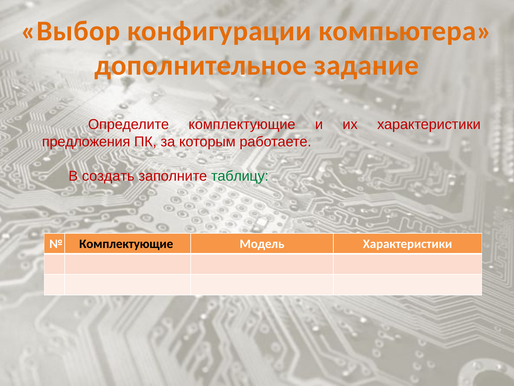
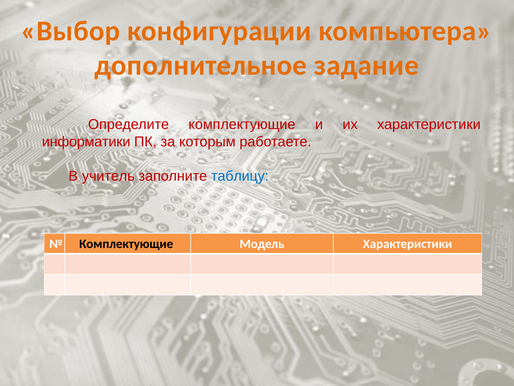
предложения: предложения -> информатики
создать: создать -> учитель
таблицу colour: green -> blue
